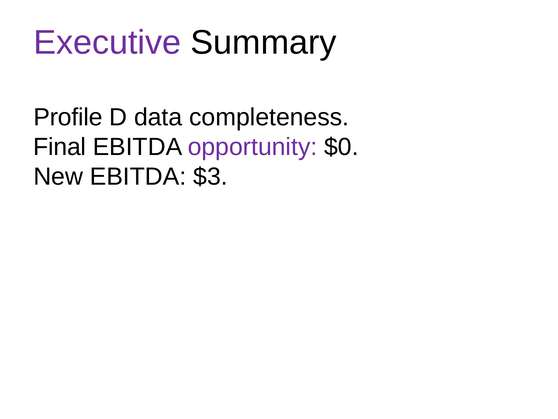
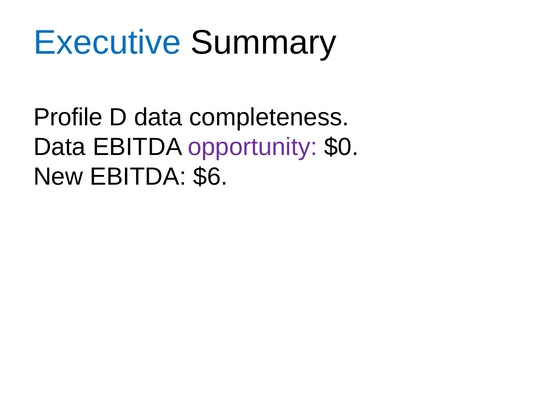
Executive colour: purple -> blue
Final at (60, 147): Final -> Data
$3: $3 -> $6
